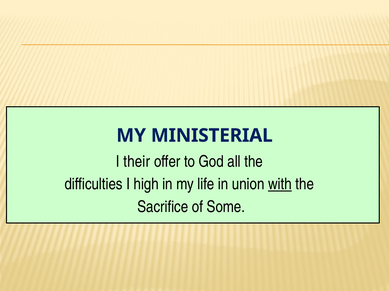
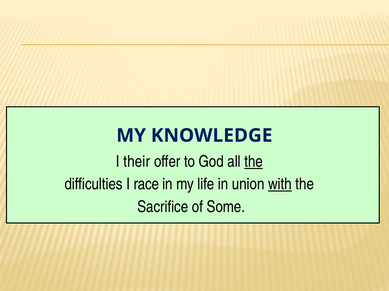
MINISTERIAL: MINISTERIAL -> KNOWLEDGE
the at (254, 162) underline: none -> present
high: high -> race
